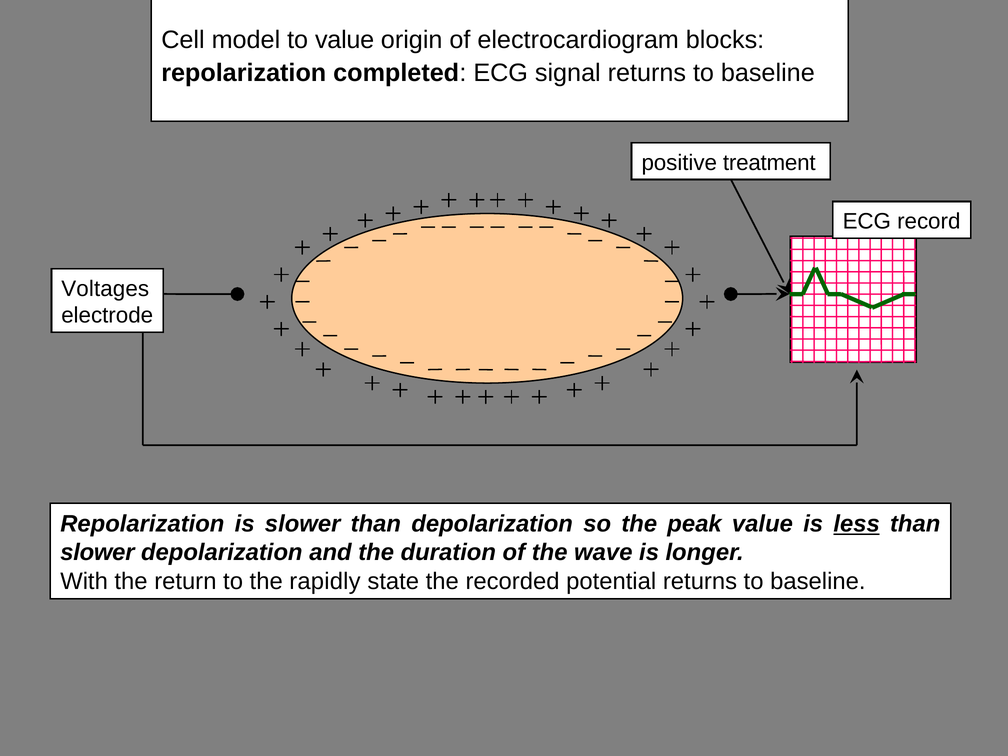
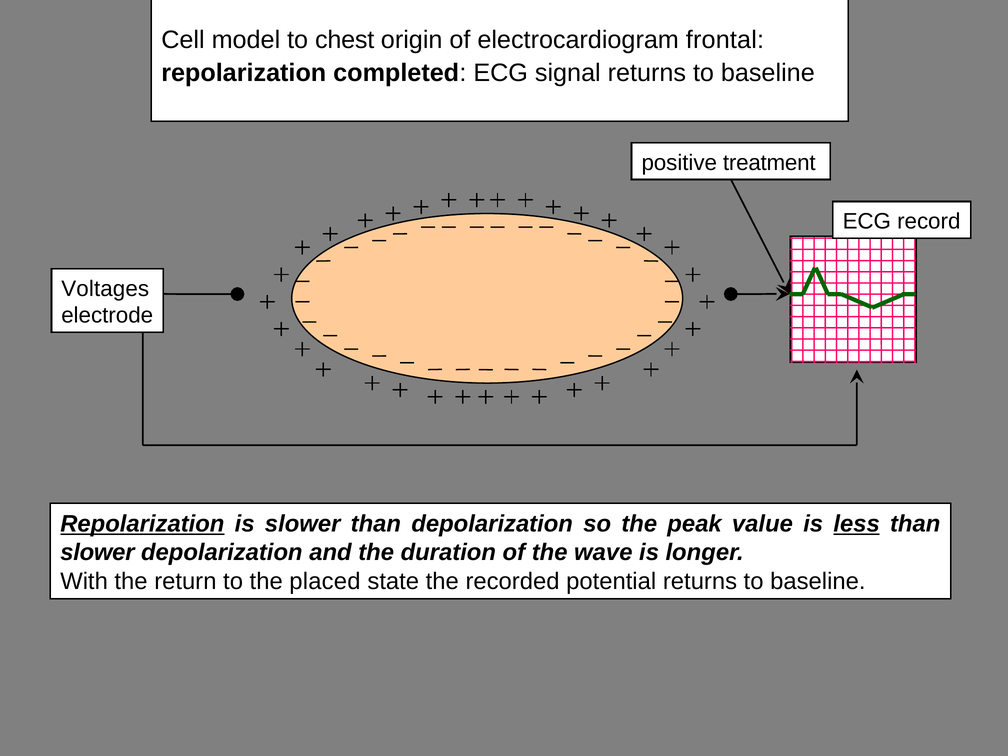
to value: value -> chest
blocks: blocks -> frontal
Repolarization at (142, 524) underline: none -> present
rapidly: rapidly -> placed
